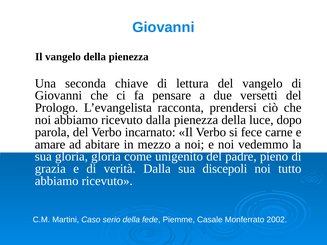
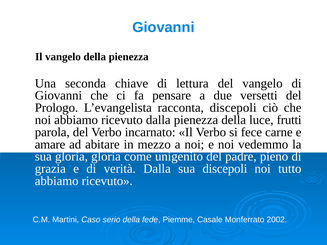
racconta prendersi: prendersi -> discepoli
dopo: dopo -> frutti
